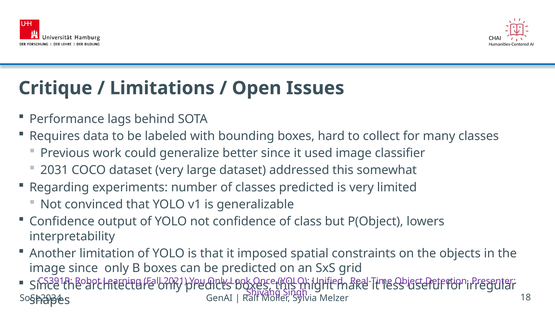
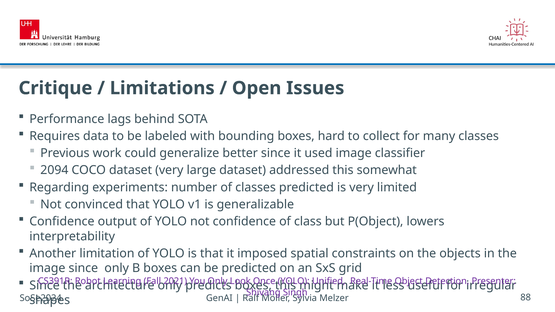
2031: 2031 -> 2094
18: 18 -> 88
